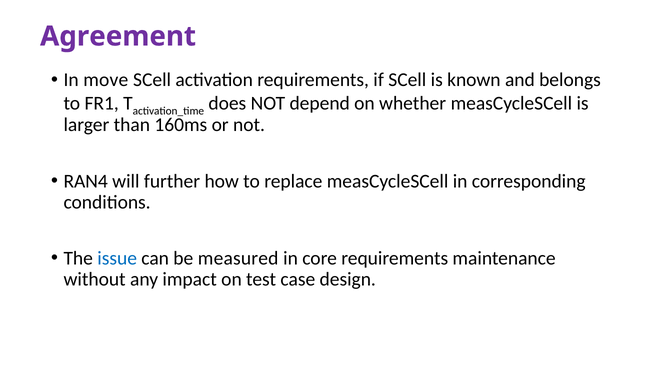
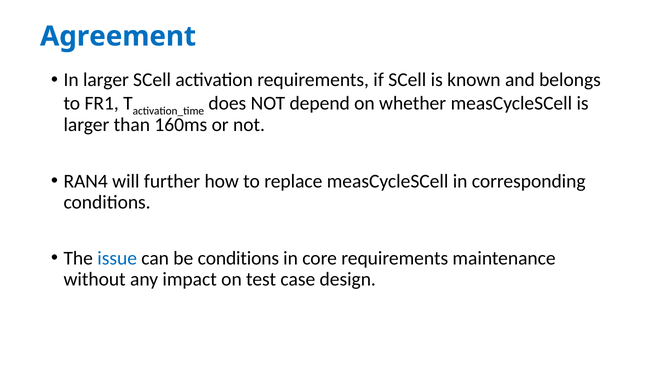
Agreement colour: purple -> blue
In move: move -> larger
be measured: measured -> conditions
